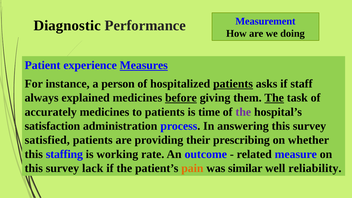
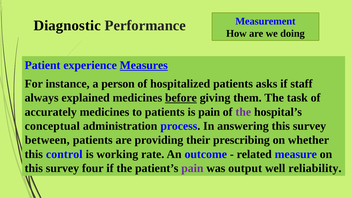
patients at (233, 84) underline: present -> none
The at (274, 98) underline: present -> none
is time: time -> pain
satisfaction: satisfaction -> conceptual
satisfied: satisfied -> between
staffing: staffing -> control
lack: lack -> four
pain at (192, 168) colour: orange -> purple
similar: similar -> output
